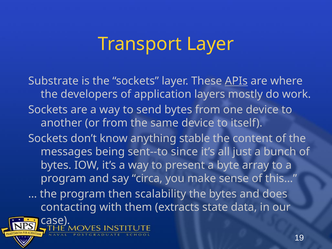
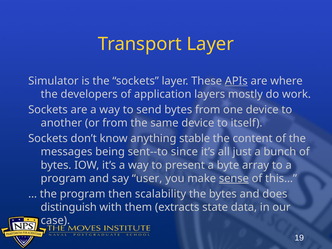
Substrate: Substrate -> Simulator
circa: circa -> user
sense underline: none -> present
contacting: contacting -> distinguish
